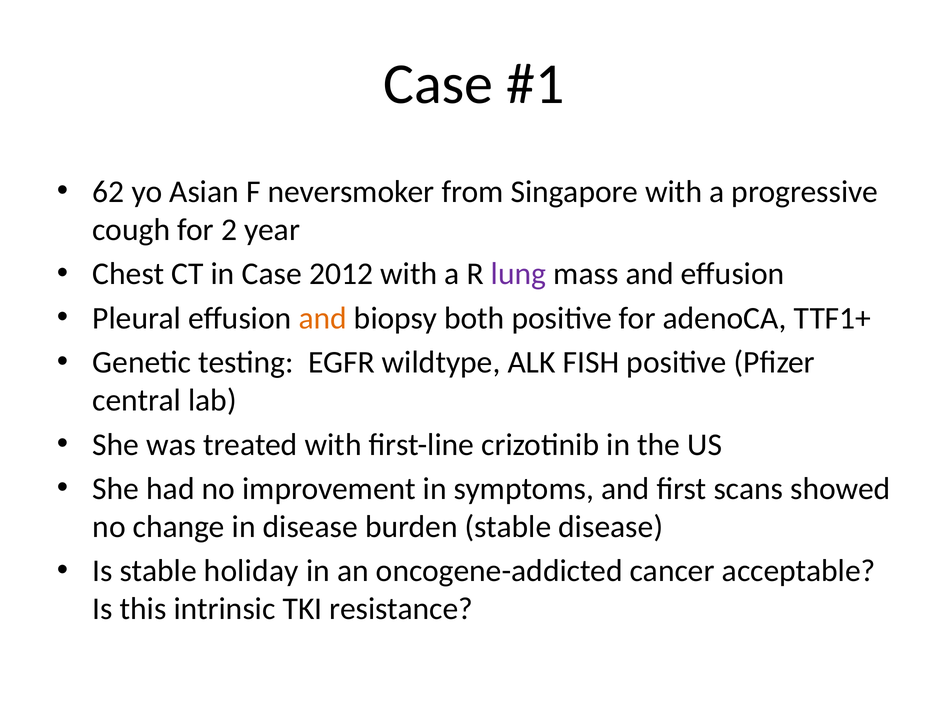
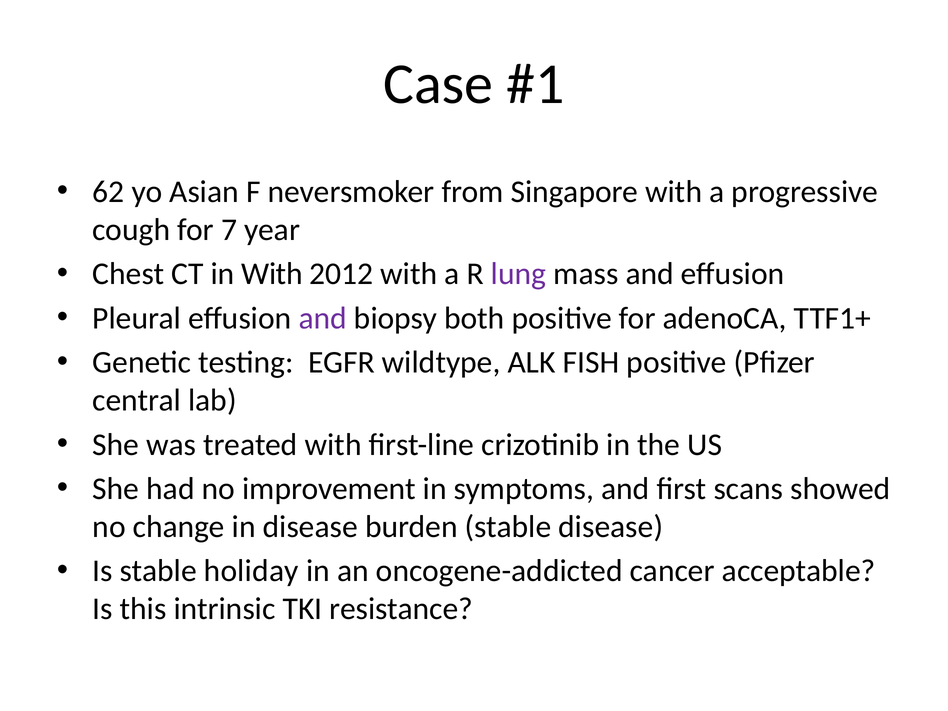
2: 2 -> 7
in Case: Case -> With
and at (323, 318) colour: orange -> purple
